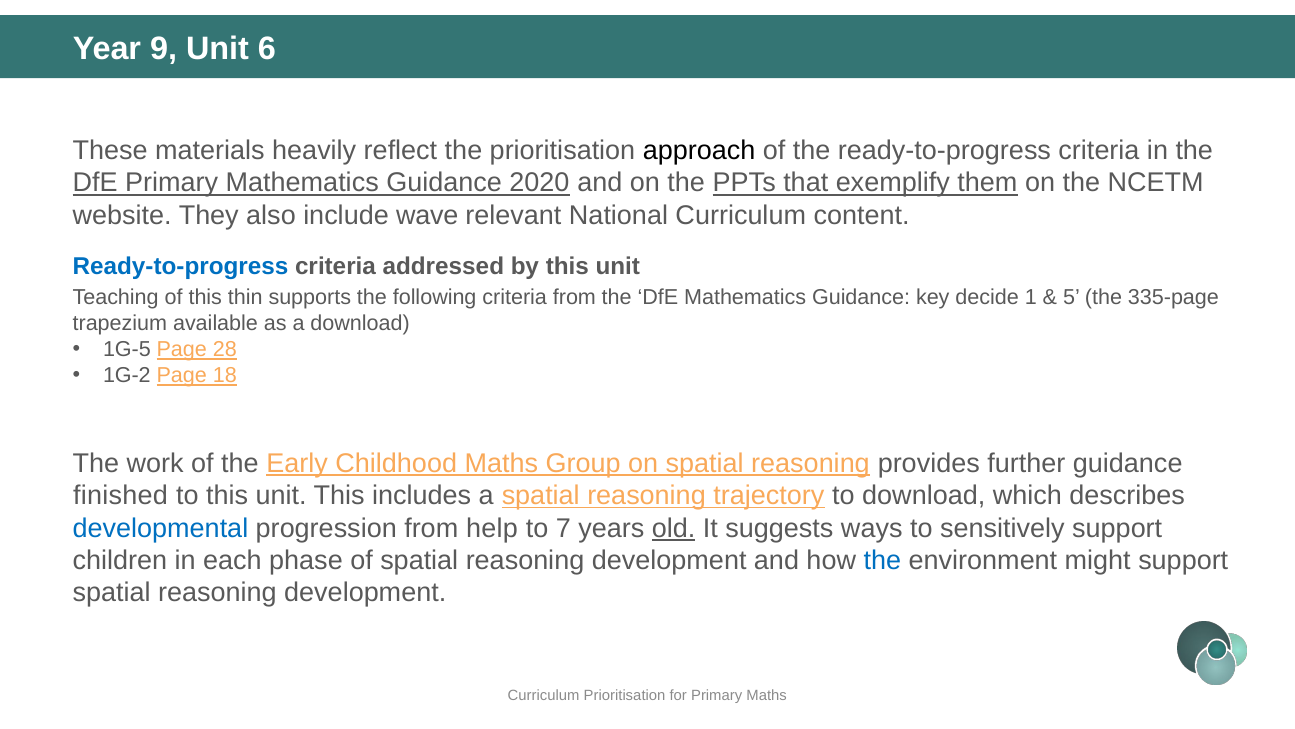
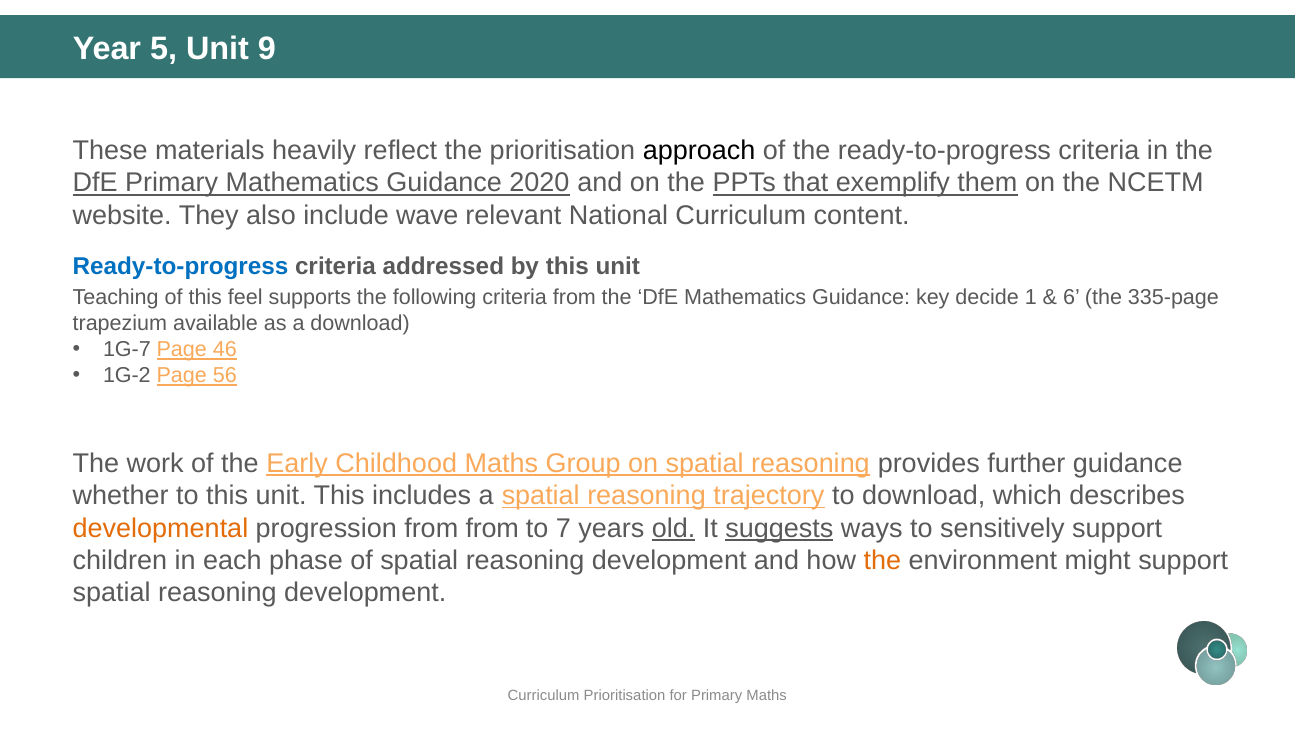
9: 9 -> 5
6: 6 -> 9
thin: thin -> feel
5: 5 -> 6
1G-5: 1G-5 -> 1G-7
28: 28 -> 46
18: 18 -> 56
finished: finished -> whether
developmental colour: blue -> orange
from help: help -> from
suggests underline: none -> present
the at (882, 560) colour: blue -> orange
